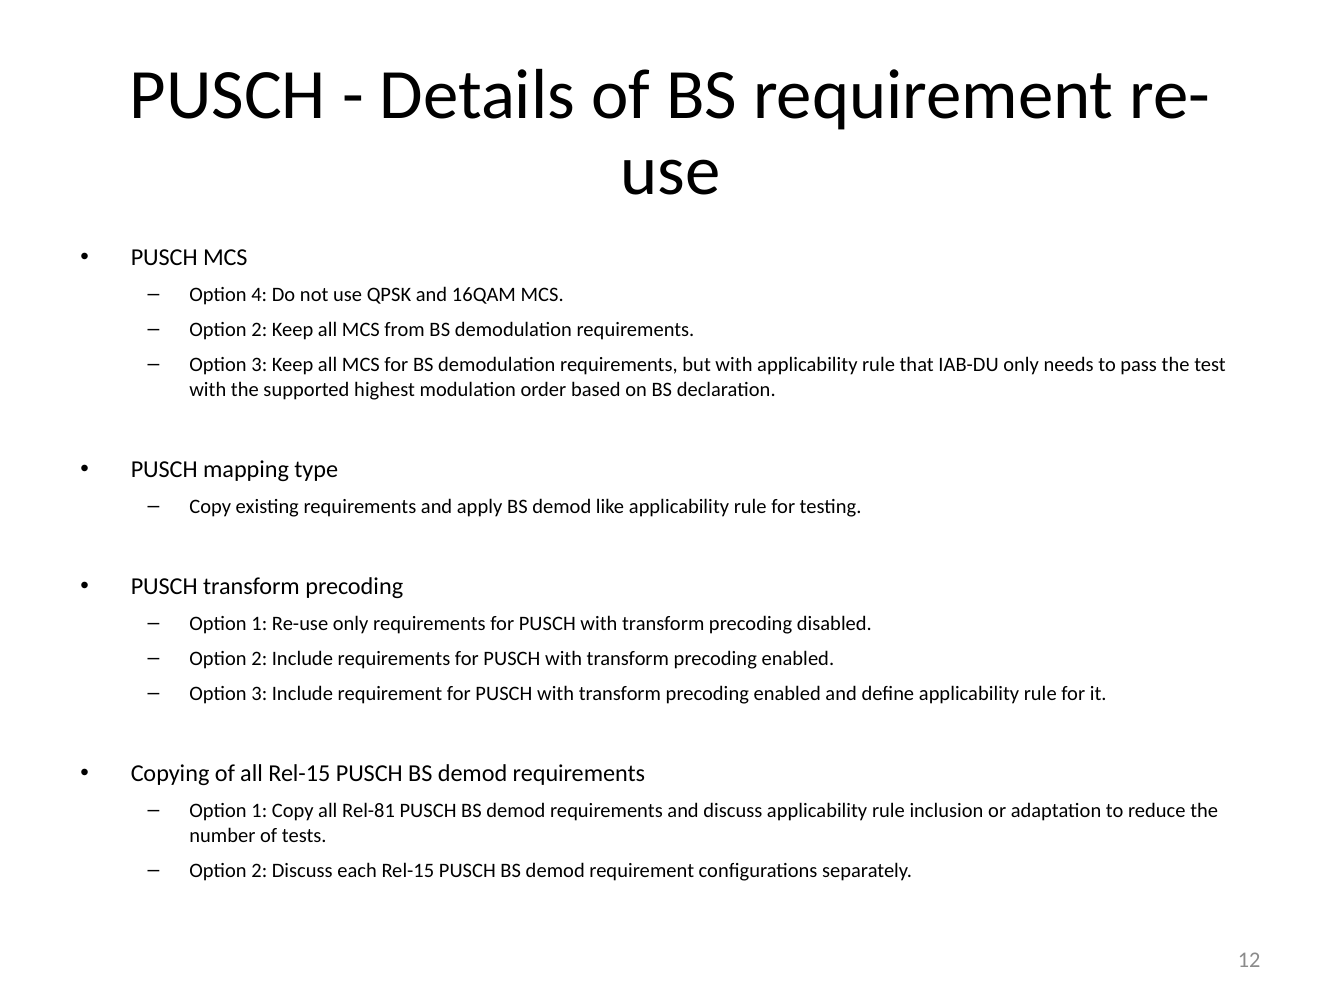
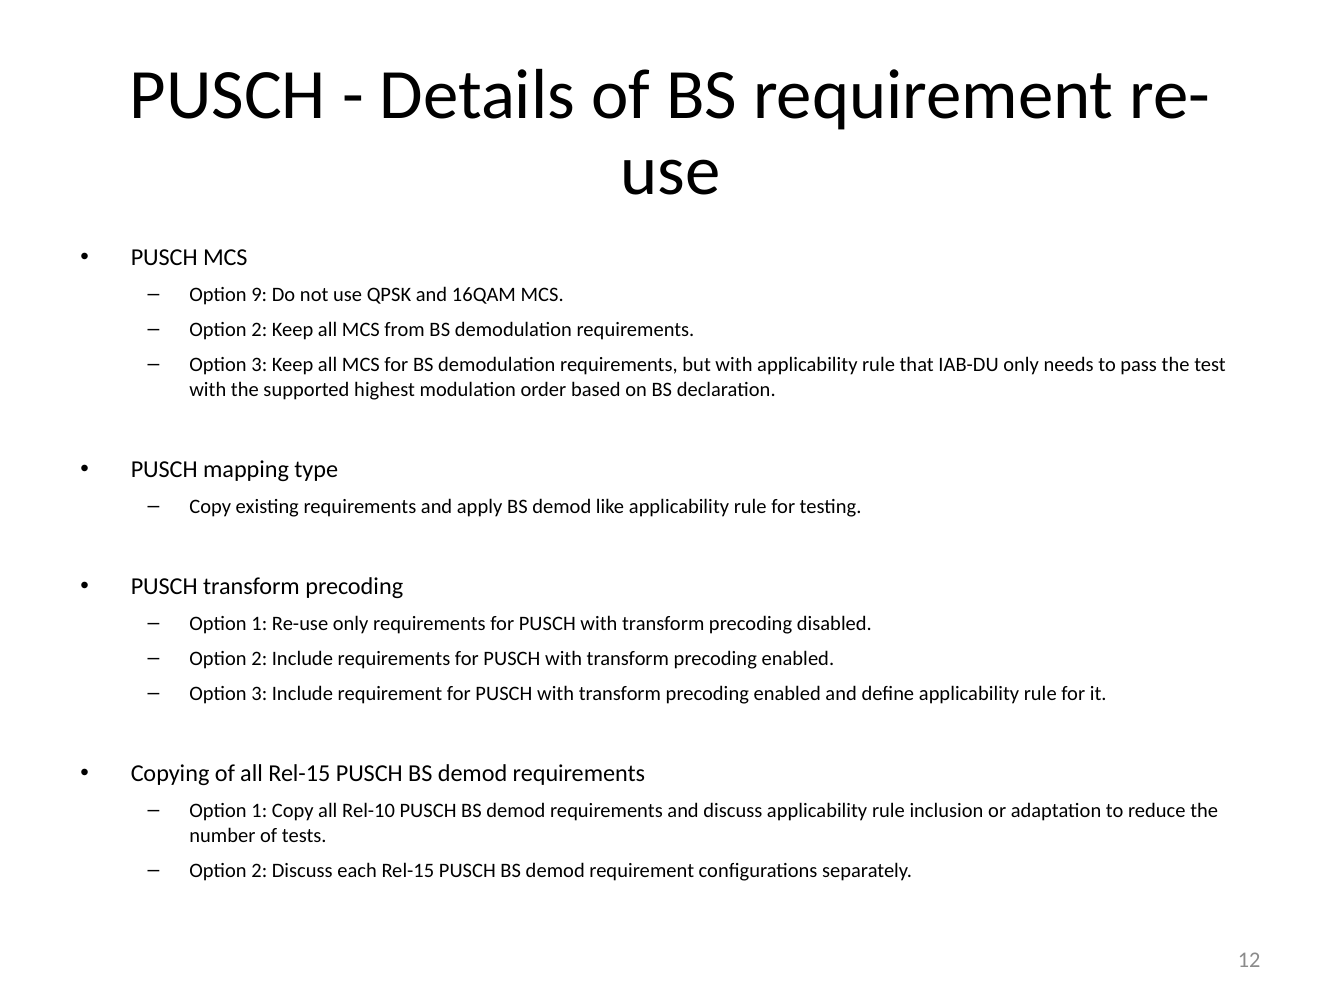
4: 4 -> 9
Rel-81: Rel-81 -> Rel-10
